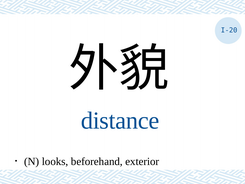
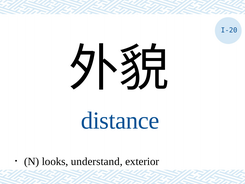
beforehand: beforehand -> understand
